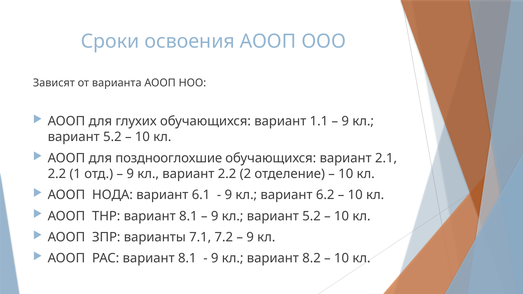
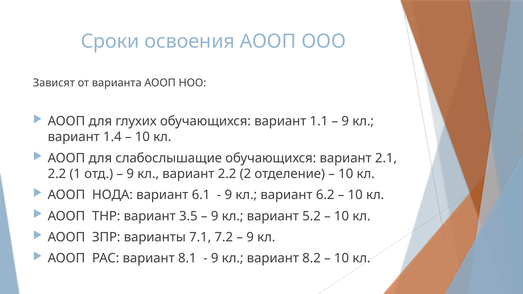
5.2 at (112, 137): 5.2 -> 1.4
позднооглохшие: позднооглохшие -> слабослышащие
ТНР вариант 8.1: 8.1 -> 3.5
